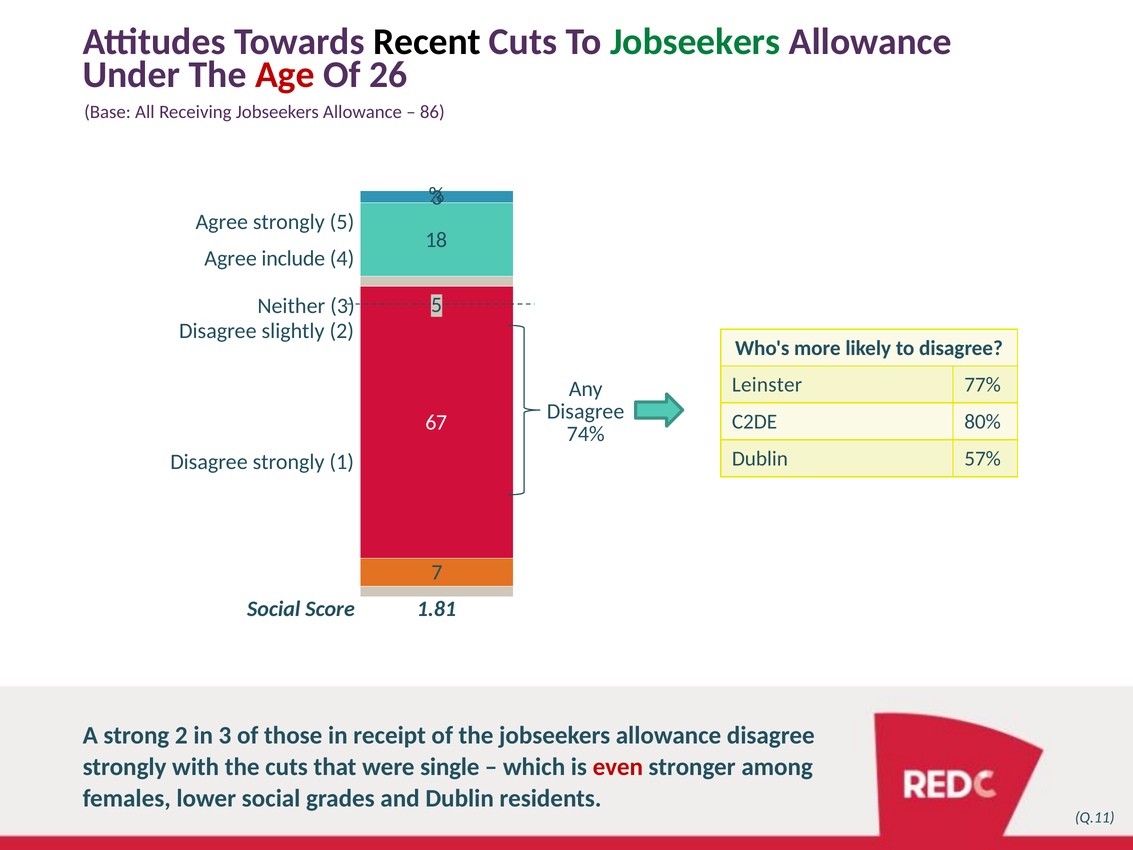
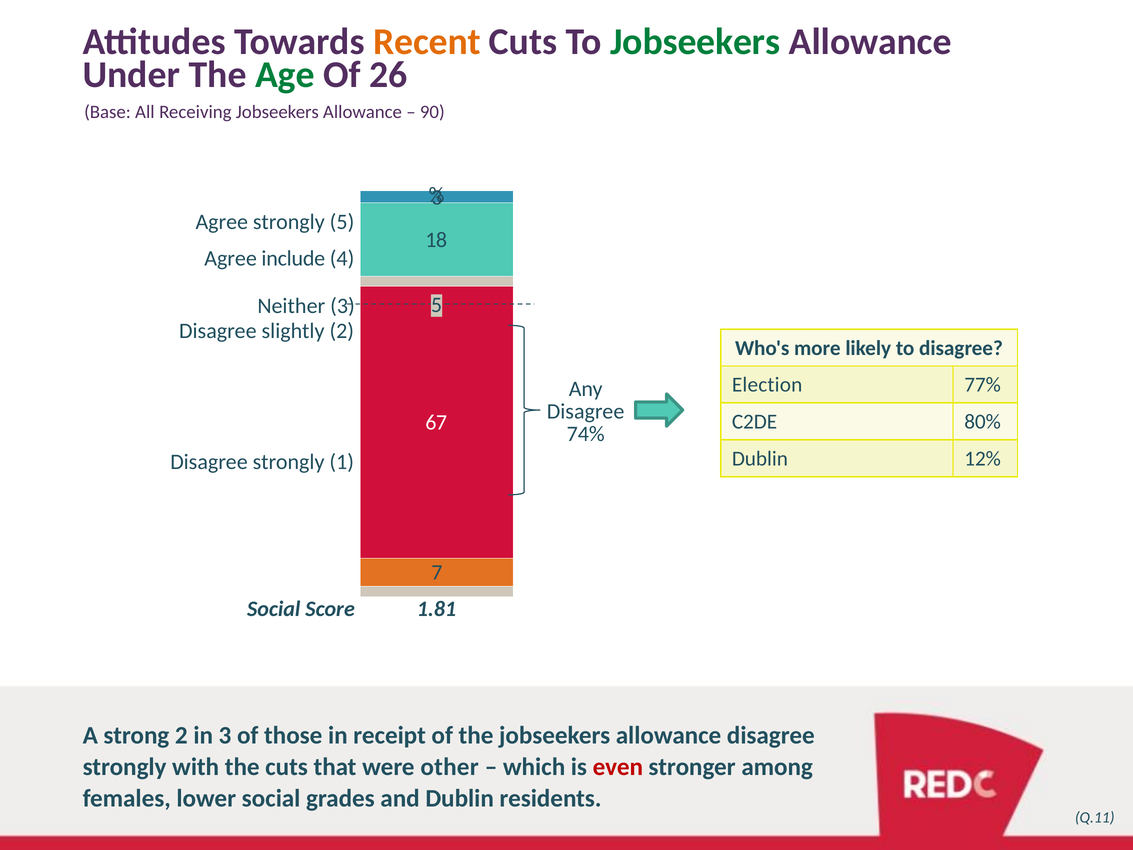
Recent colour: black -> orange
Age colour: red -> green
86: 86 -> 90
Leinster: Leinster -> Election
57%: 57% -> 12%
single: single -> other
